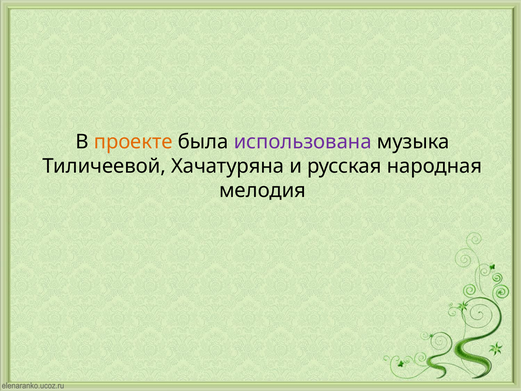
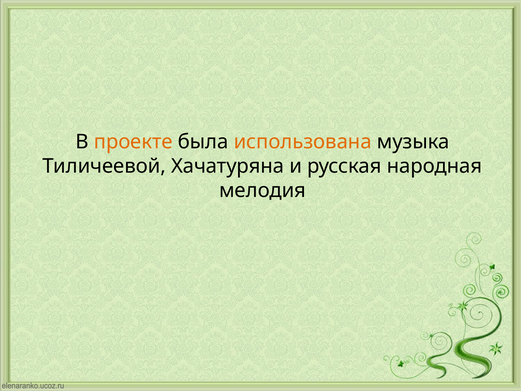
использована colour: purple -> orange
